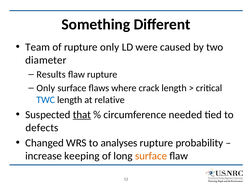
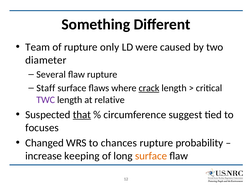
Results: Results -> Several
Only at (46, 88): Only -> Staff
crack underline: none -> present
TWC colour: blue -> purple
needed: needed -> suggest
defects: defects -> focuses
analyses: analyses -> chances
